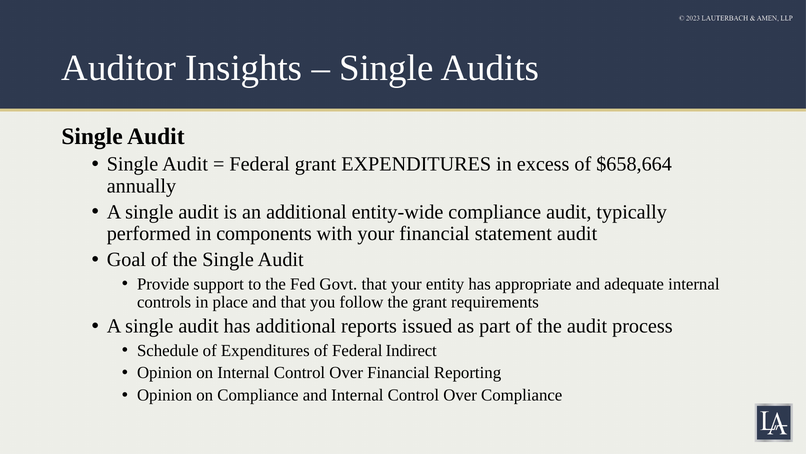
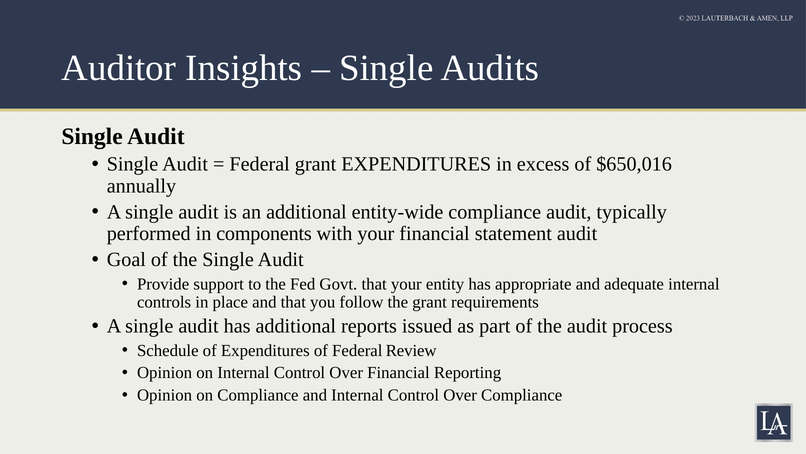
$658,664: $658,664 -> $650,016
Indirect: Indirect -> Review
